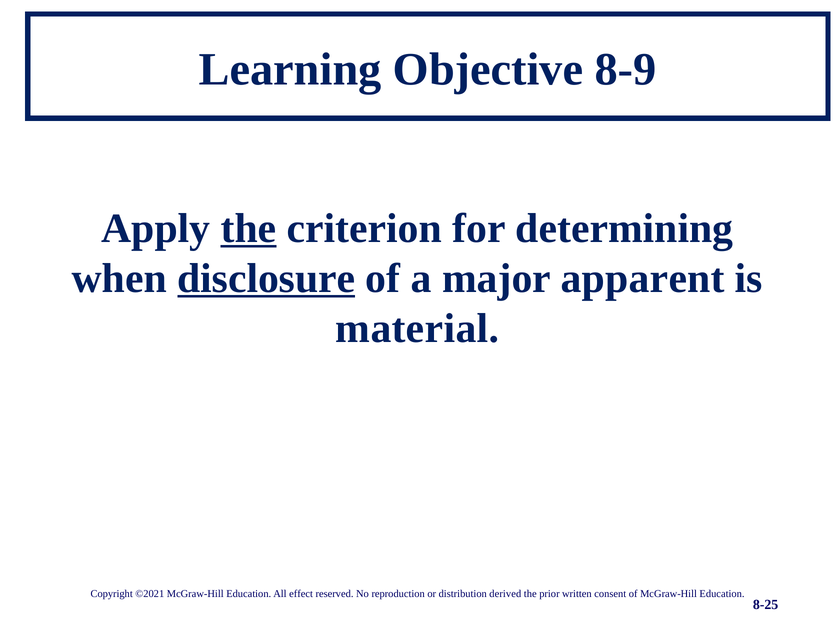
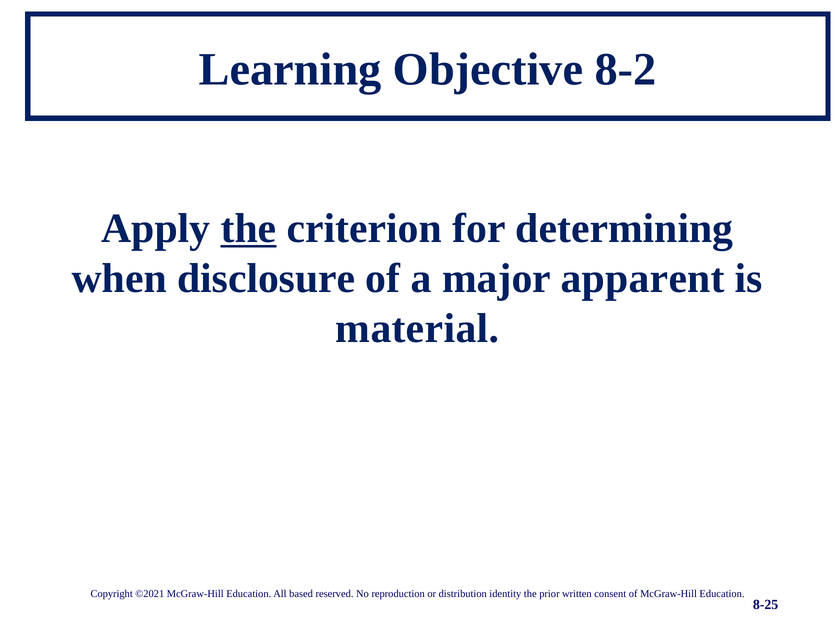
8-9: 8-9 -> 8-2
disclosure underline: present -> none
effect: effect -> based
derived: derived -> identity
